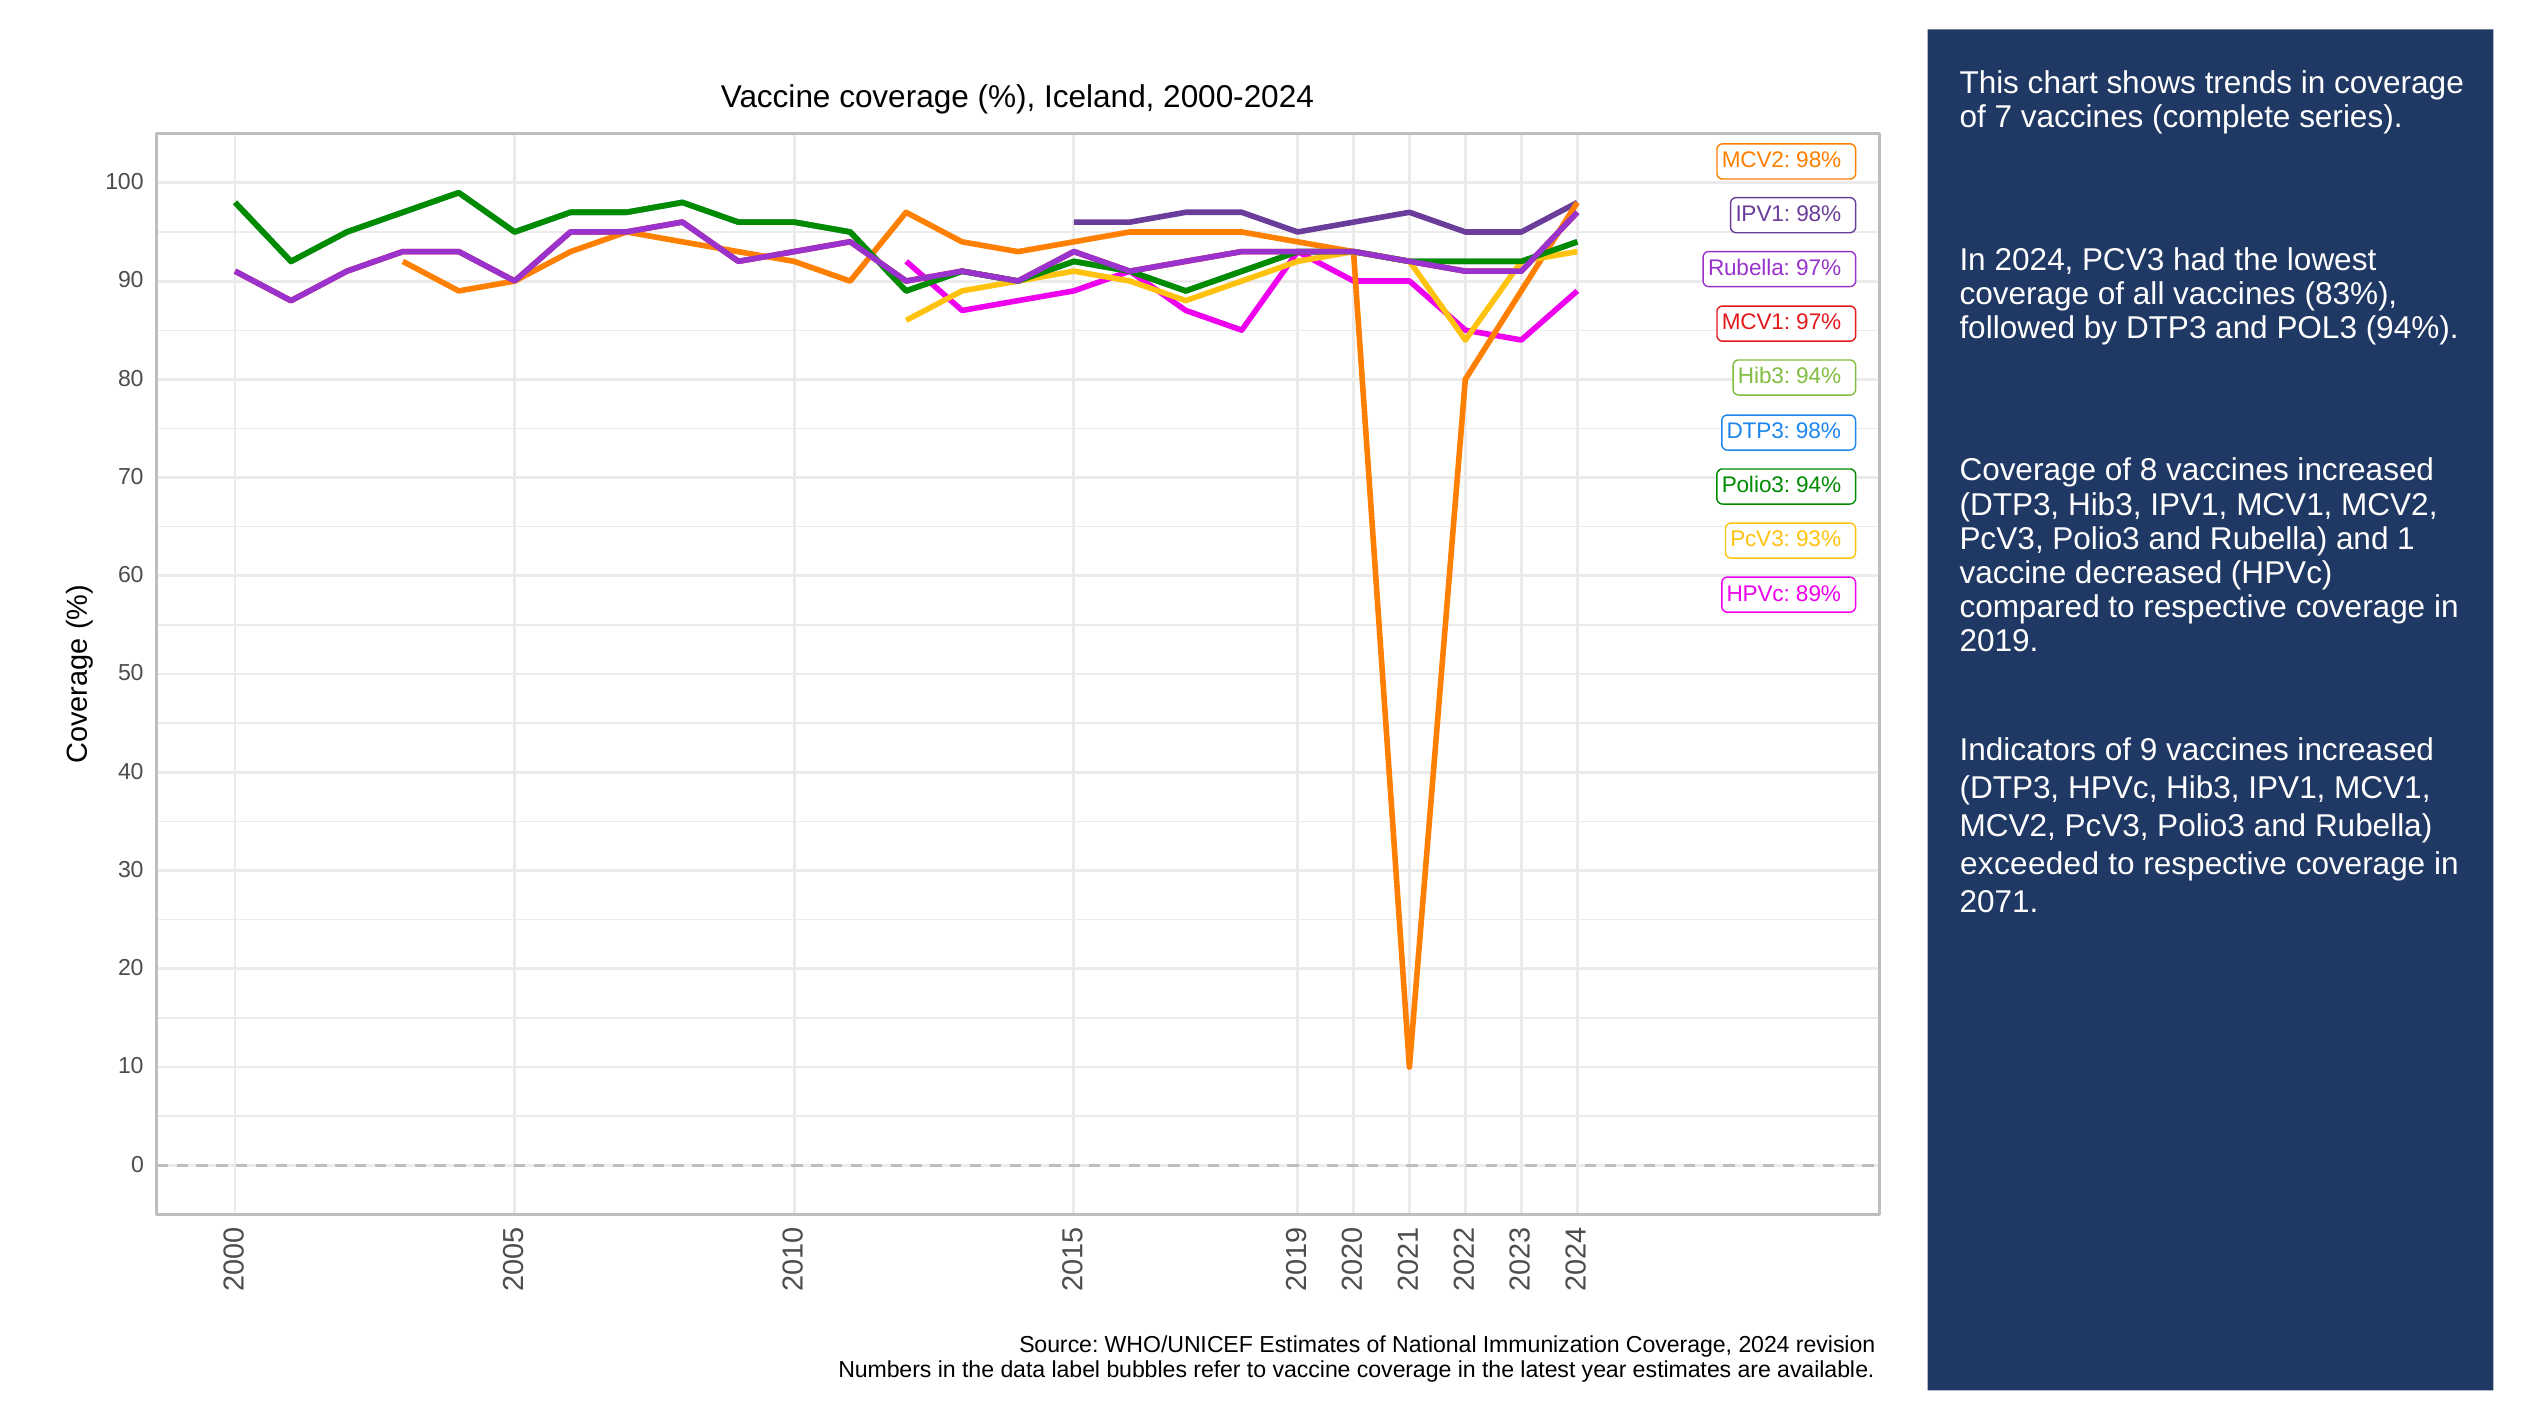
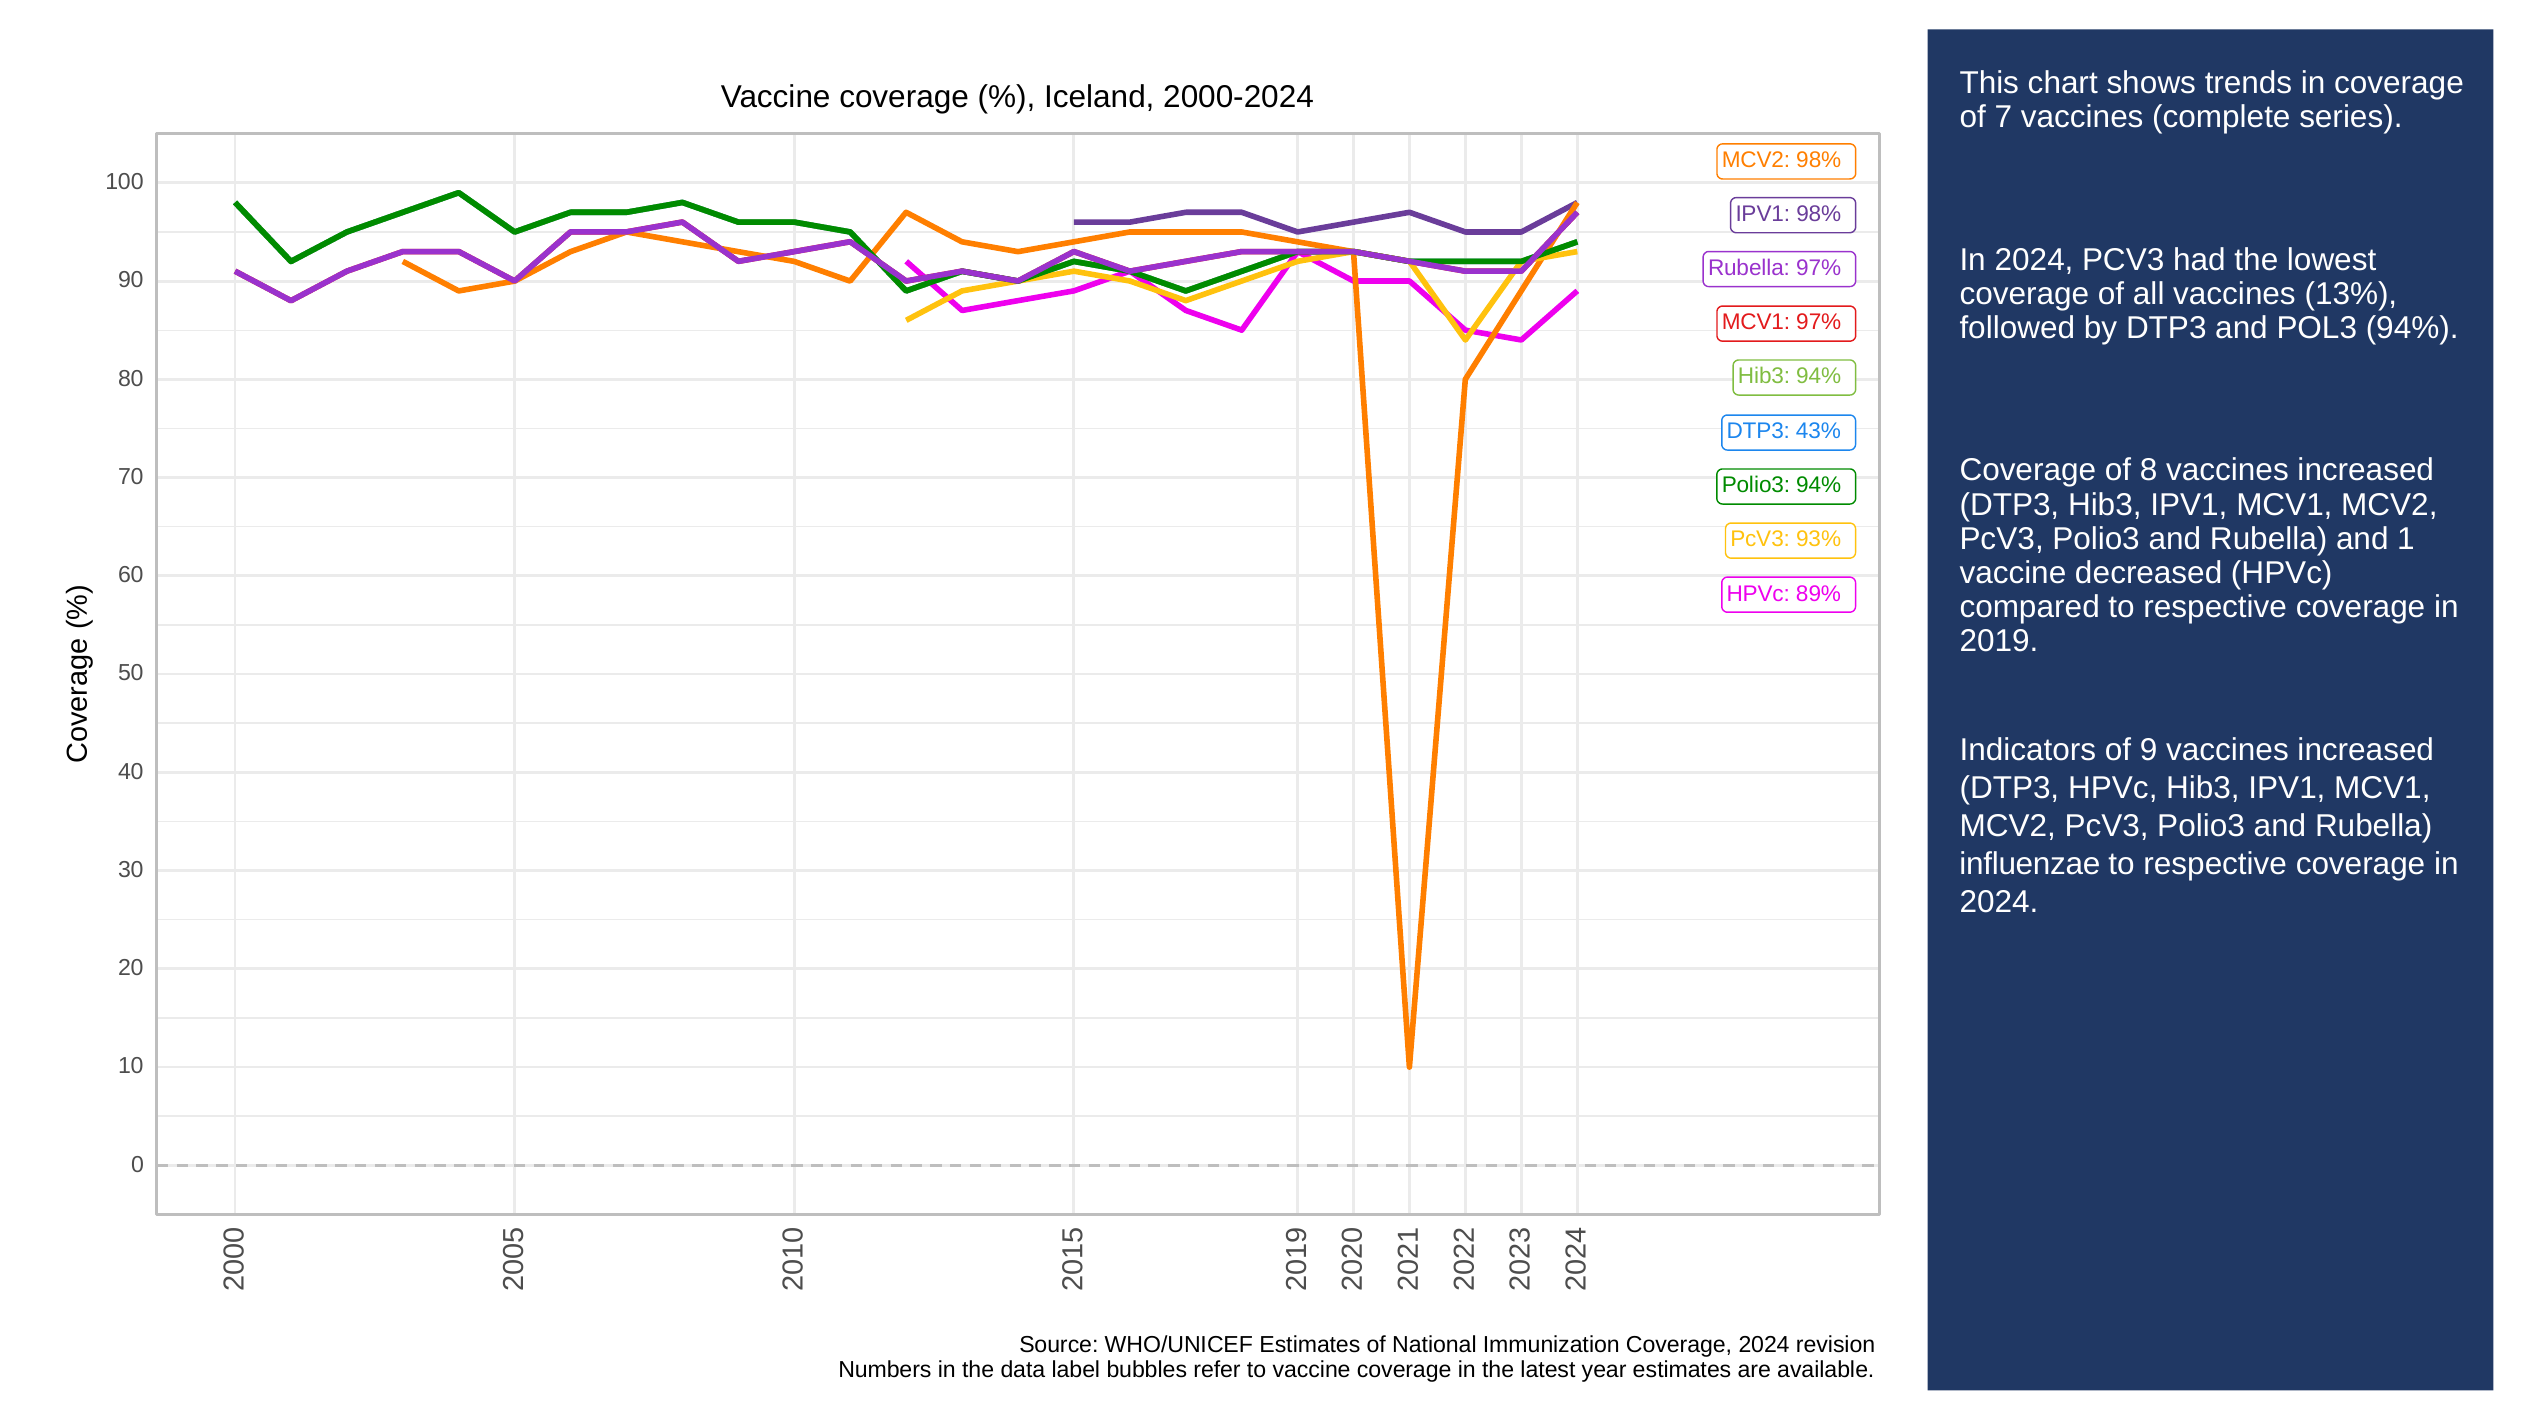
83%: 83% -> 13%
DTP3 98%: 98% -> 43%
exceeded: exceeded -> influenzae
2071 at (1999, 902): 2071 -> 2024
